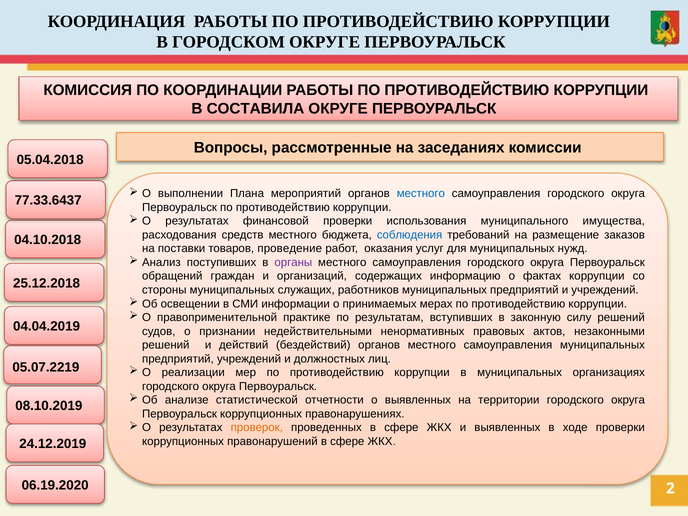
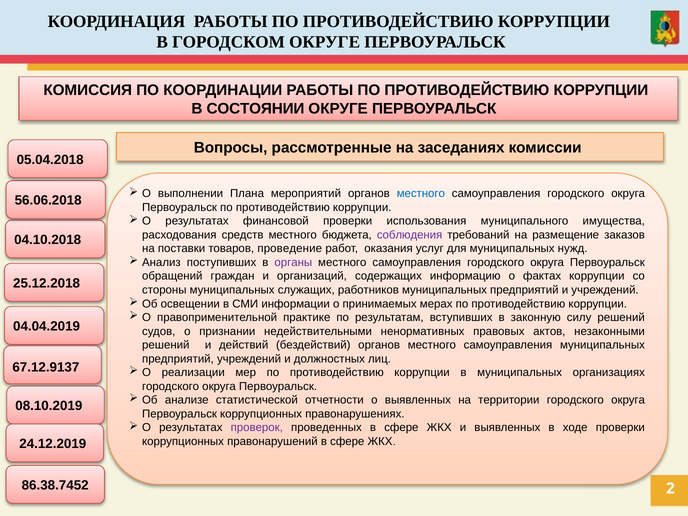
СОСТАВИЛА: СОСТАВИЛА -> СОСТОЯНИИ
77.33.6437: 77.33.6437 -> 56.06.2018
соблюдения colour: blue -> purple
05.07.2219: 05.07.2219 -> 67.12.9137
проверок colour: orange -> purple
06.19.2020: 06.19.2020 -> 86.38.7452
